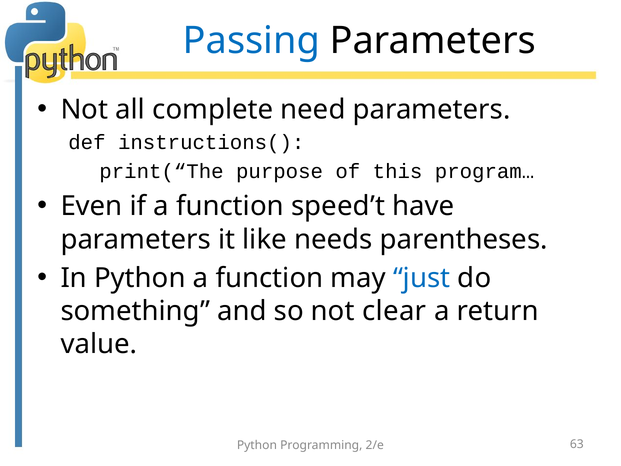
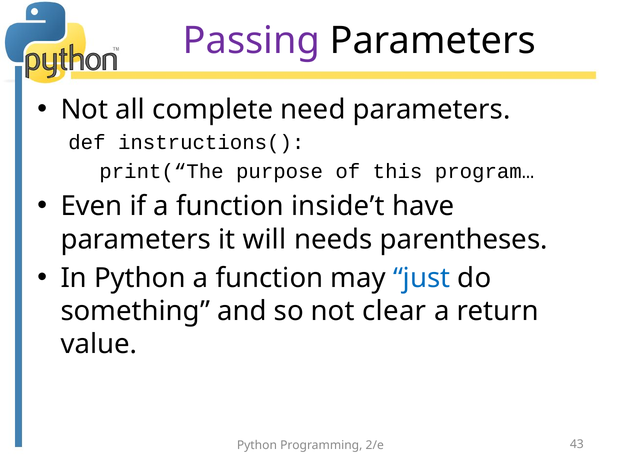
Passing colour: blue -> purple
speed’t: speed’t -> inside’t
like: like -> will
63: 63 -> 43
